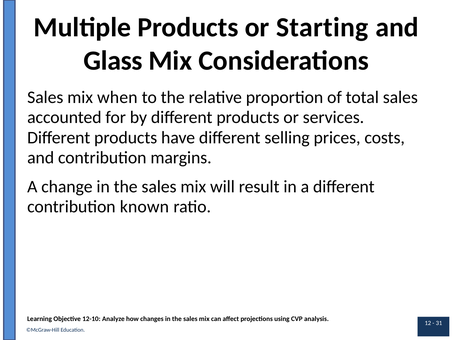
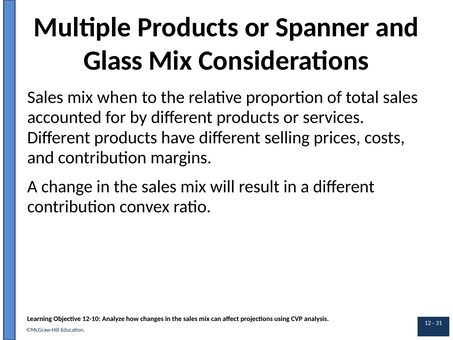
Starting: Starting -> Spanner
known: known -> convex
